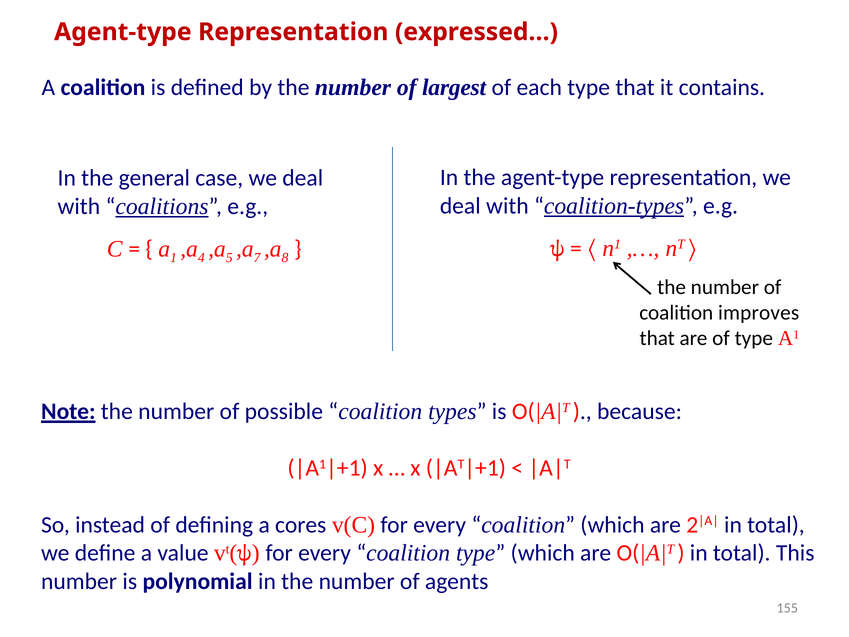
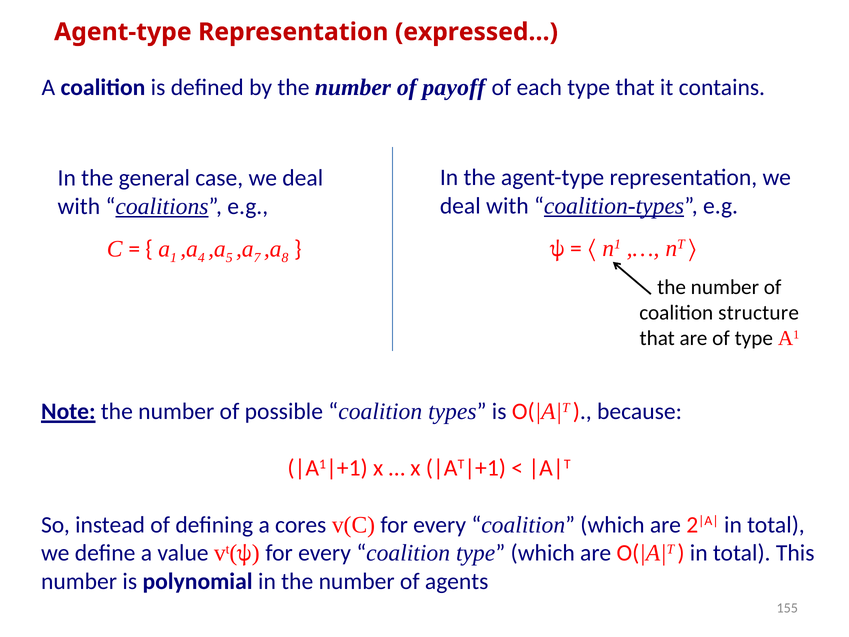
largest: largest -> payoff
improves: improves -> structure
